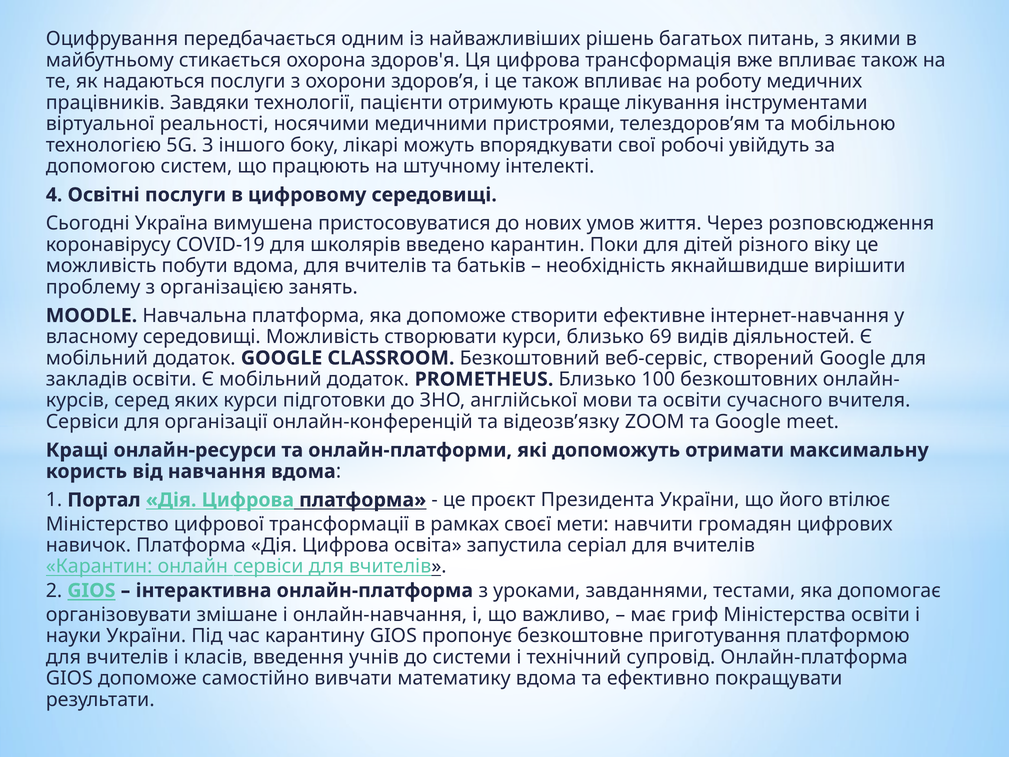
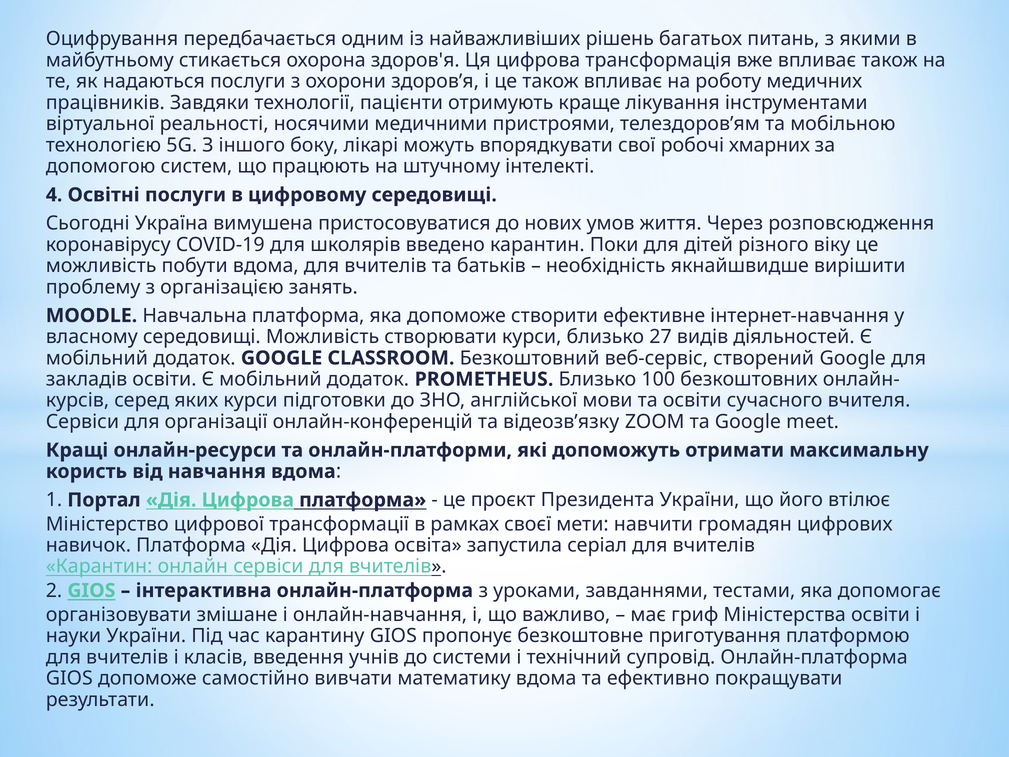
увійдуть: увійдуть -> хмарних
69: 69 -> 27
